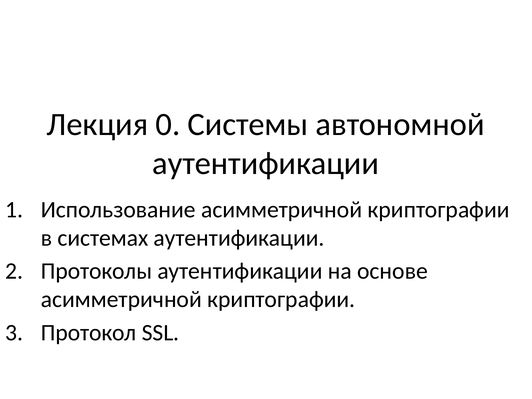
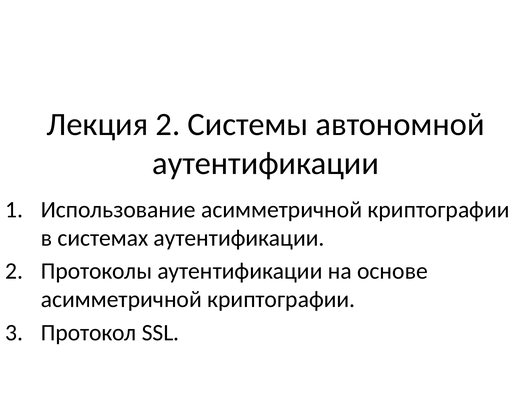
Лекция 0: 0 -> 2
